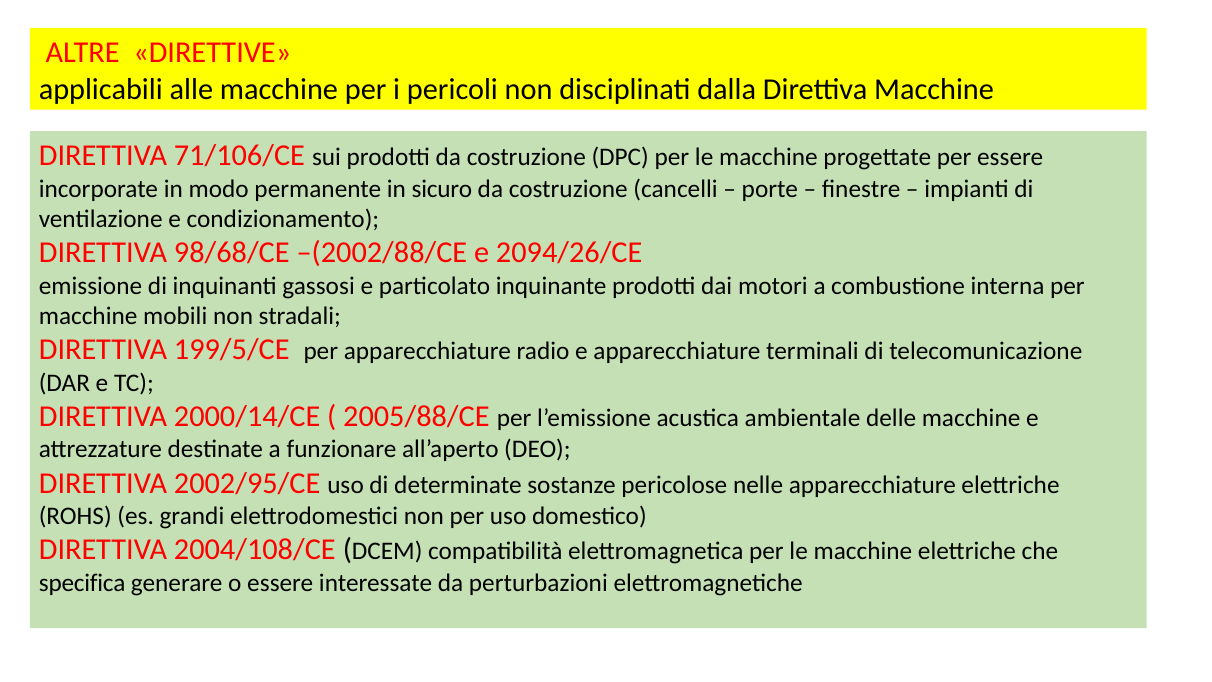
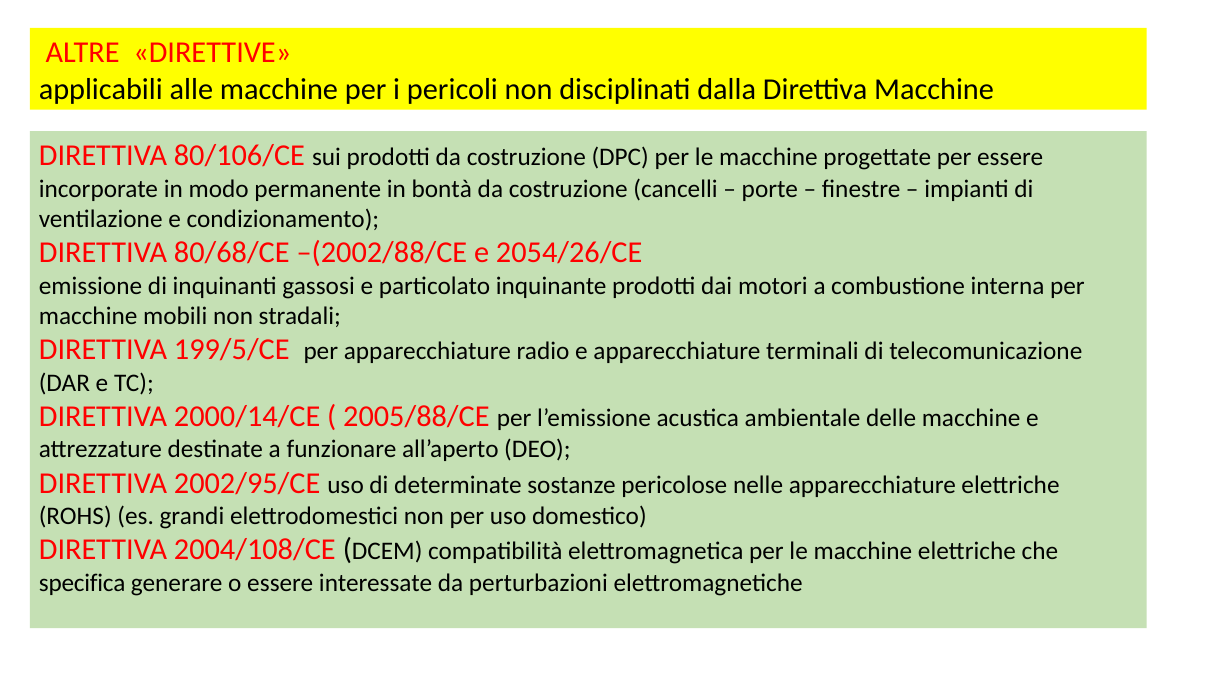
71/106/CE: 71/106/CE -> 80/106/CE
sicuro: sicuro -> bontà
98/68/CE: 98/68/CE -> 80/68/CE
2094/26/CE: 2094/26/CE -> 2054/26/CE
